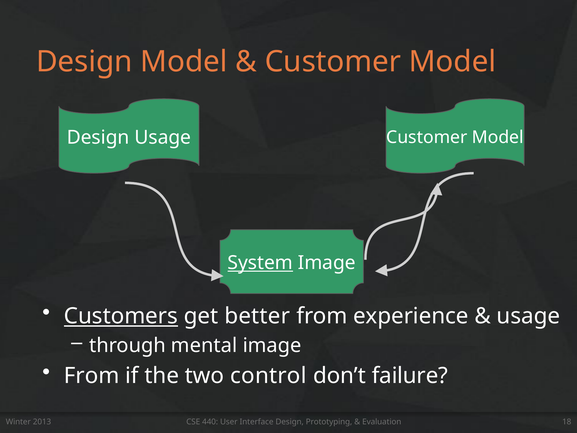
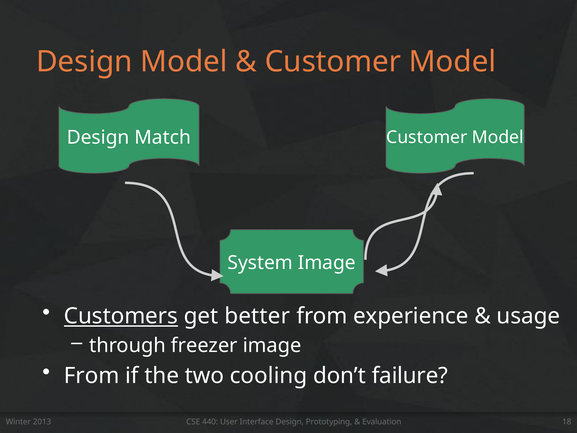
Design Usage: Usage -> Match
System underline: present -> none
mental: mental -> freezer
control: control -> cooling
